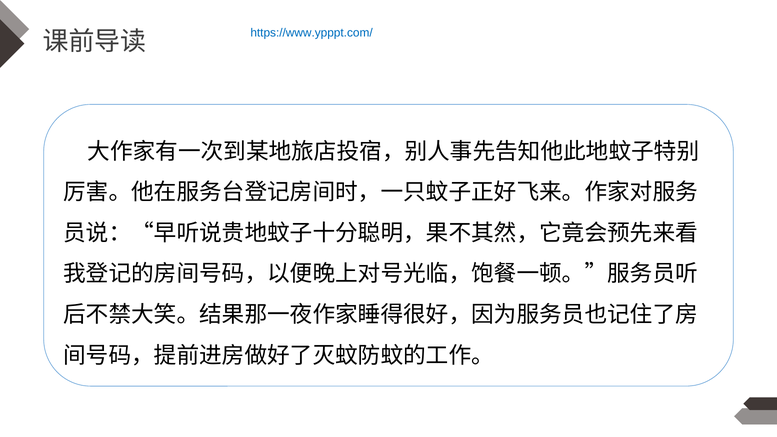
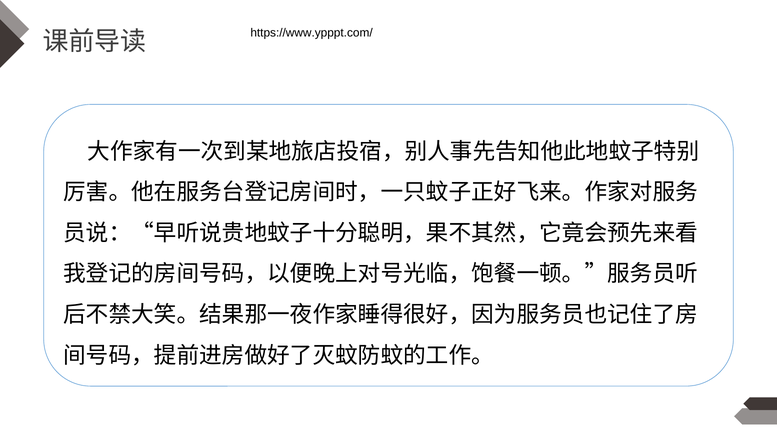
https://www.ypppt.com/ colour: blue -> black
